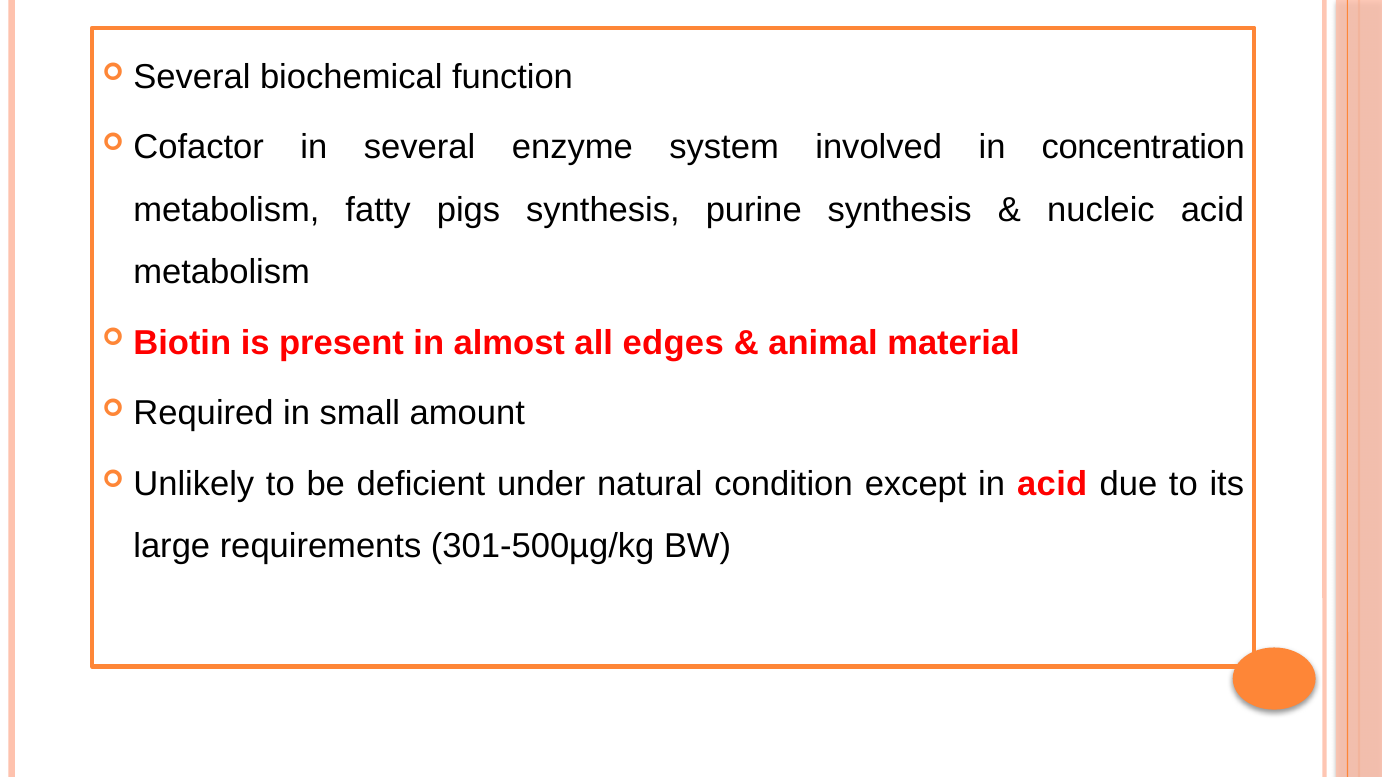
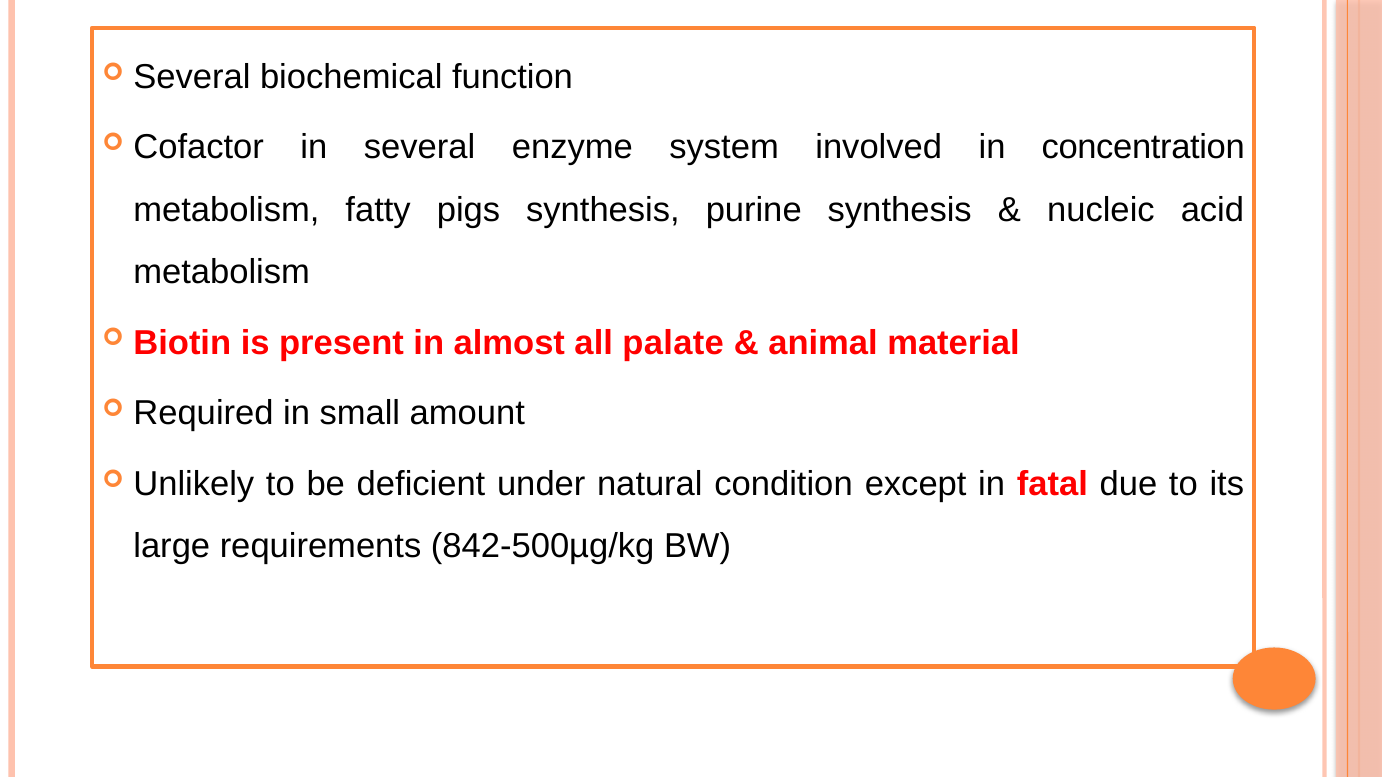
edges: edges -> palate
in acid: acid -> fatal
301-500µg/kg: 301-500µg/kg -> 842-500µg/kg
